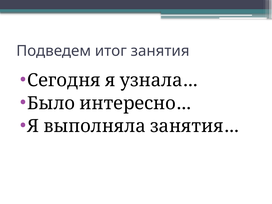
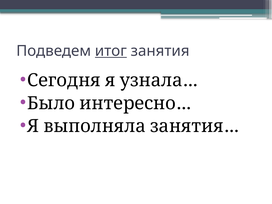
итог underline: none -> present
